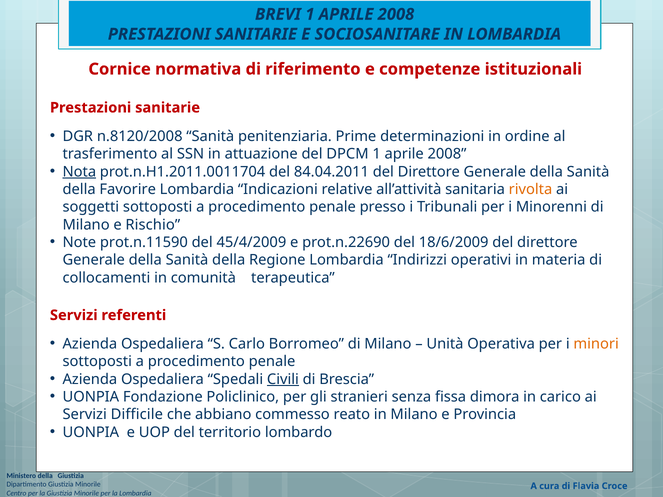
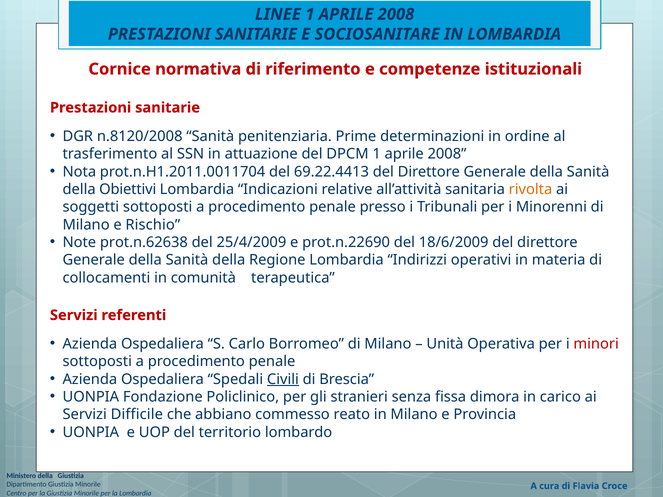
BREVI: BREVI -> LINEE
Nota underline: present -> none
84.04.2011: 84.04.2011 -> 69.22.4413
Favorire: Favorire -> Obiettivi
prot.n.11590: prot.n.11590 -> prot.n.62638
45/4/2009: 45/4/2009 -> 25/4/2009
minori colour: orange -> red
